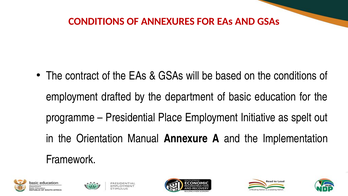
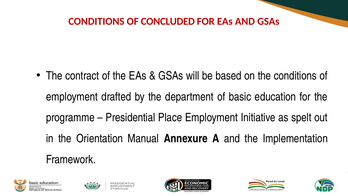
ANNEXURES: ANNEXURES -> CONCLUDED
